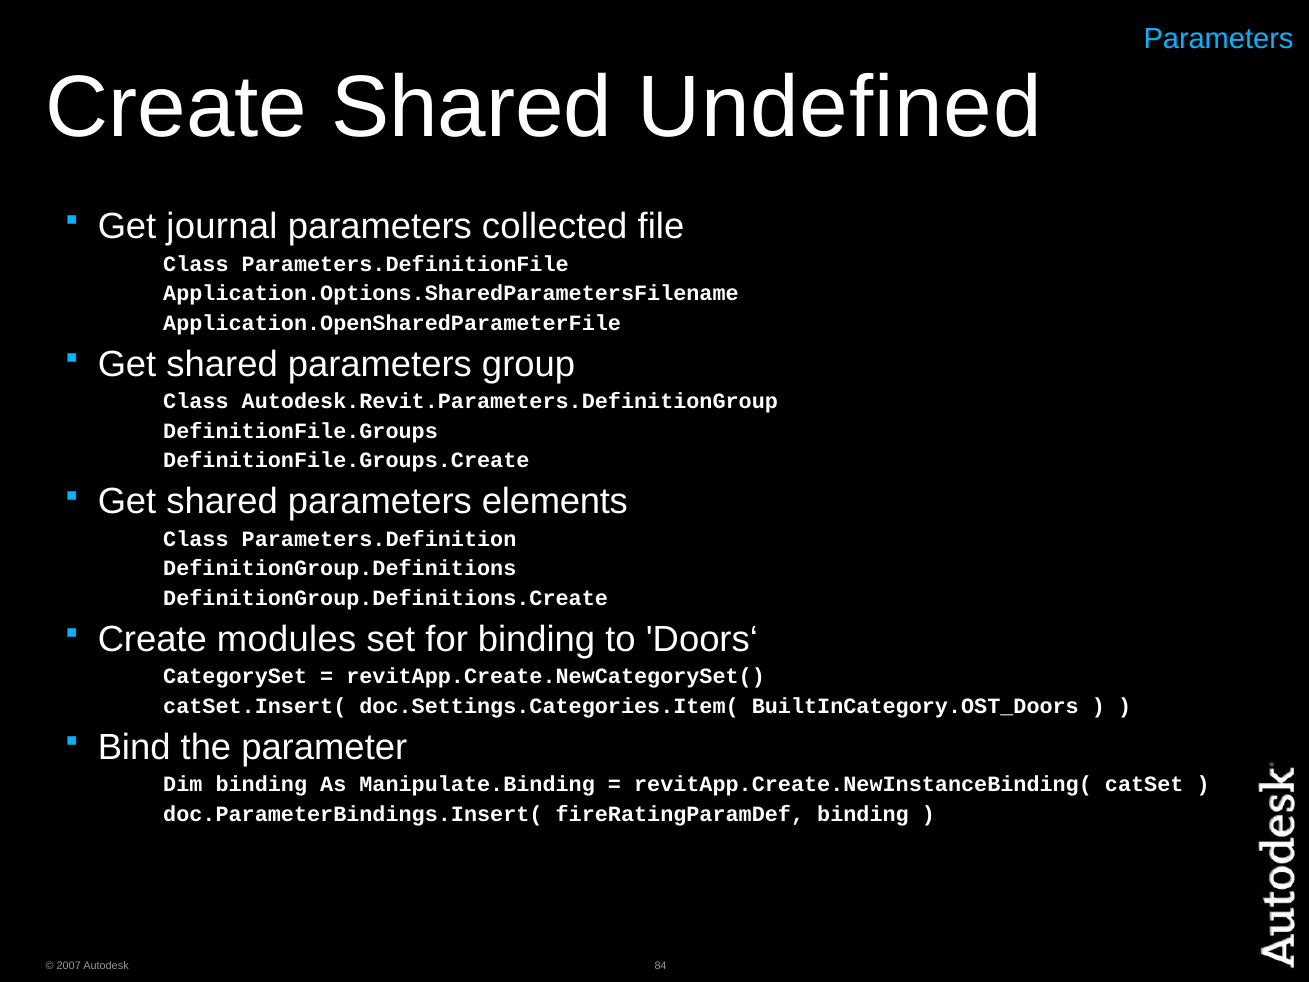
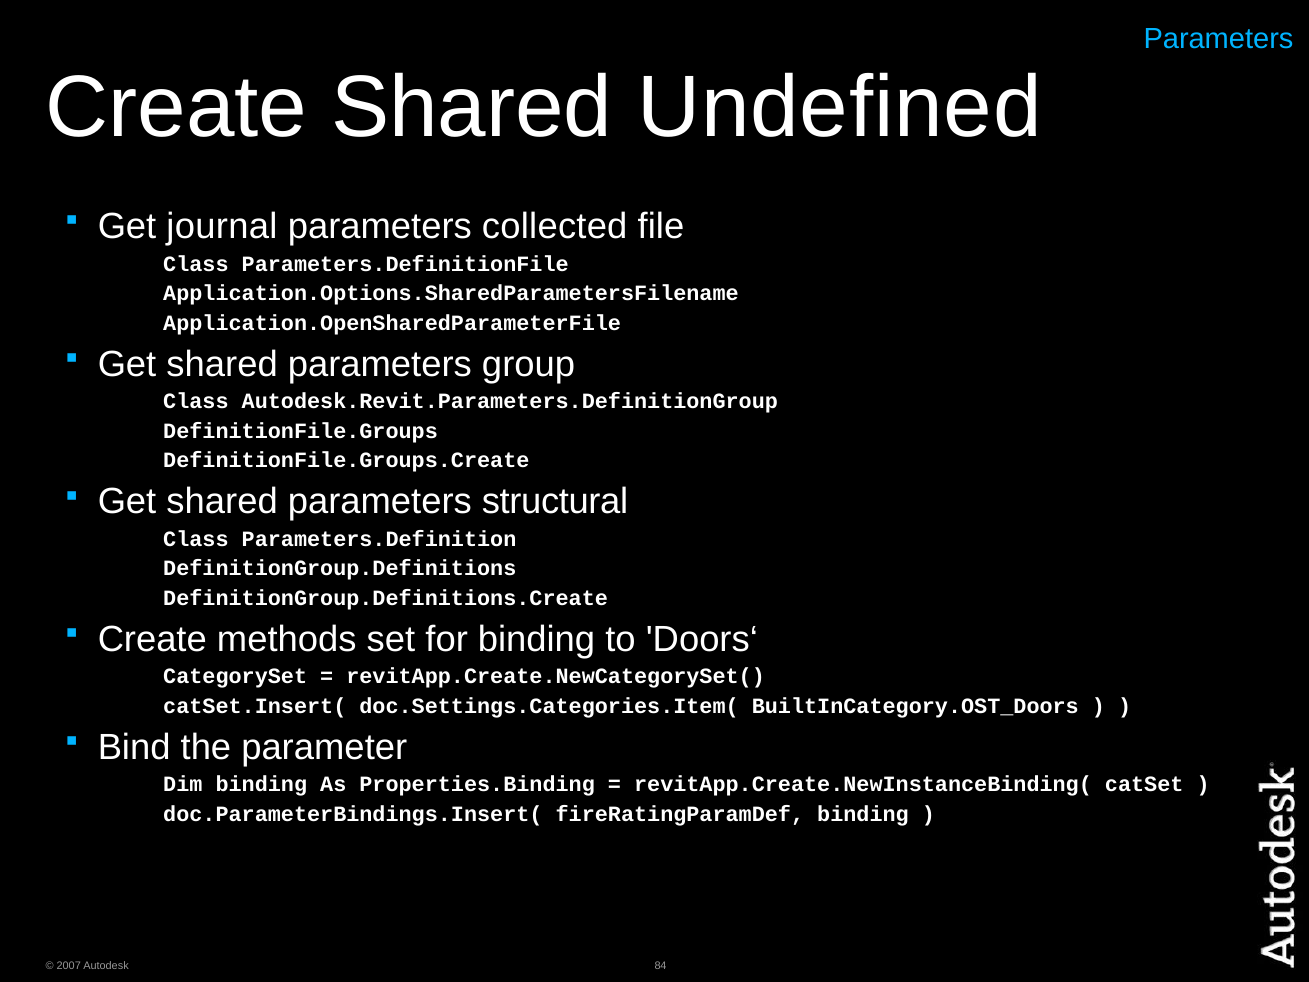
elements: elements -> structural
modules: modules -> methods
Manipulate.Binding: Manipulate.Binding -> Properties.Binding
